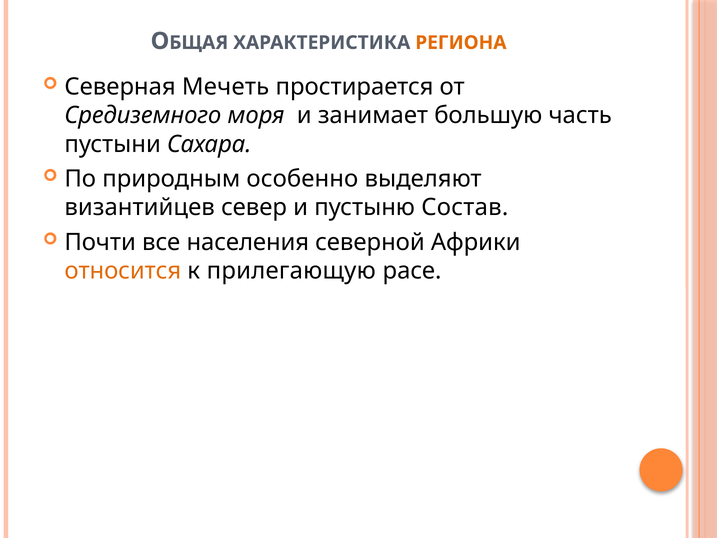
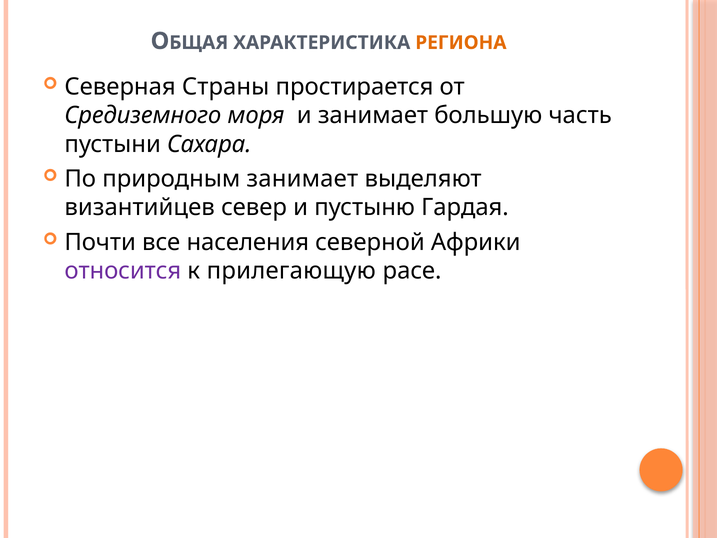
Мечеть: Мечеть -> Страны
природным особенно: особенно -> занимает
Состав: Состав -> Гардая
относится colour: orange -> purple
